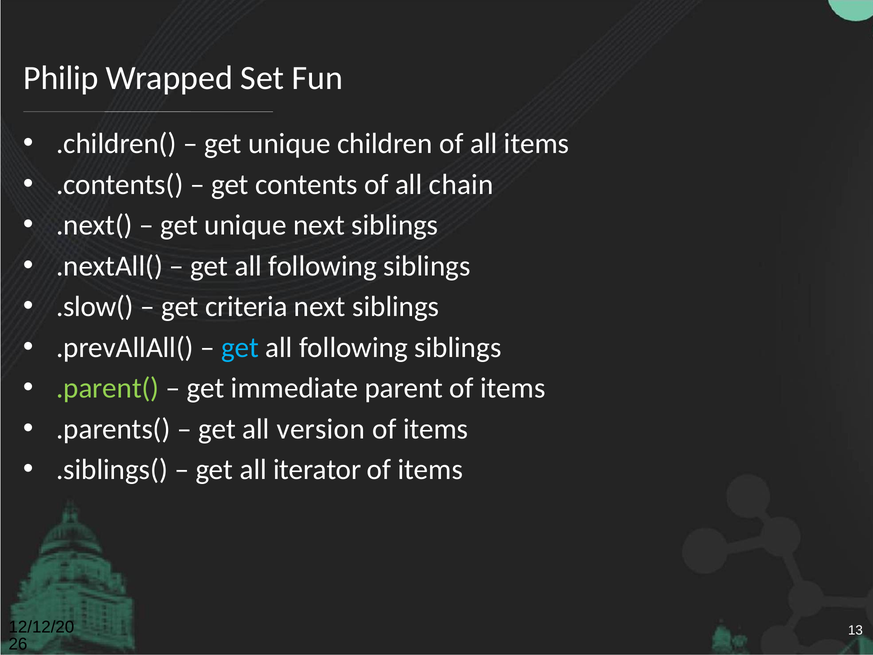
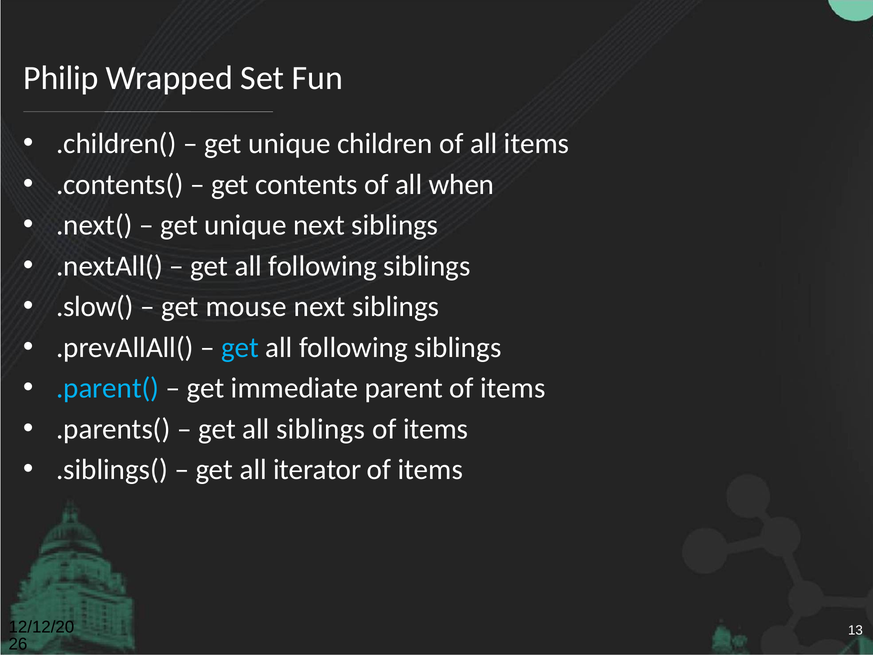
chain: chain -> when
criteria: criteria -> mouse
.parent( colour: light green -> light blue
all version: version -> siblings
